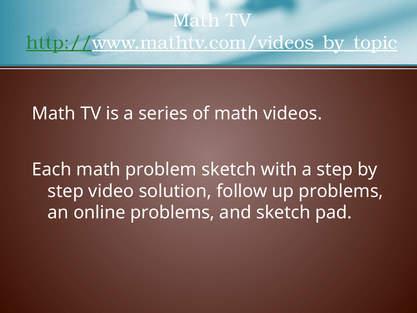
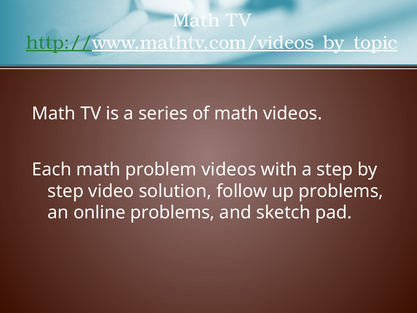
problem sketch: sketch -> videos
